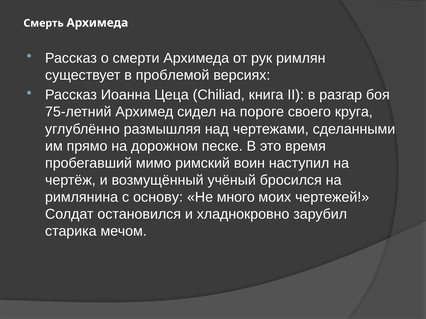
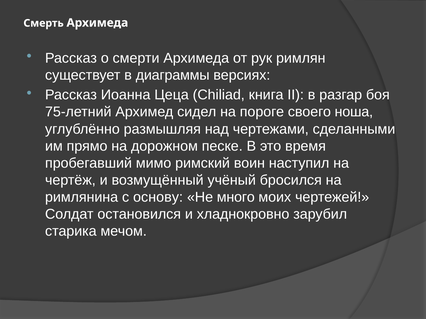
проблемой: проблемой -> диаграммы
круга: круга -> ноша
